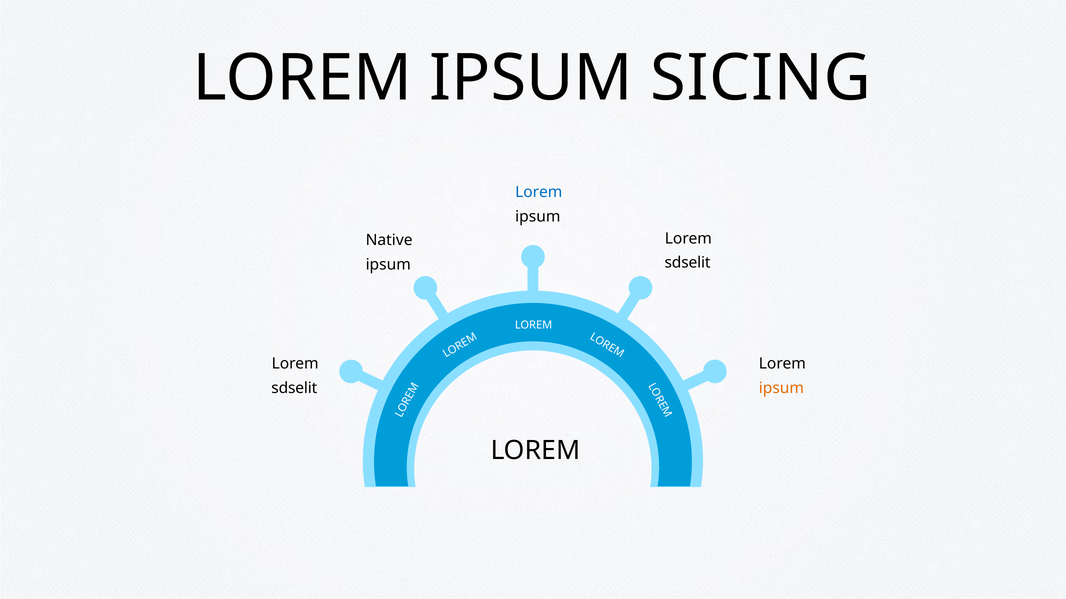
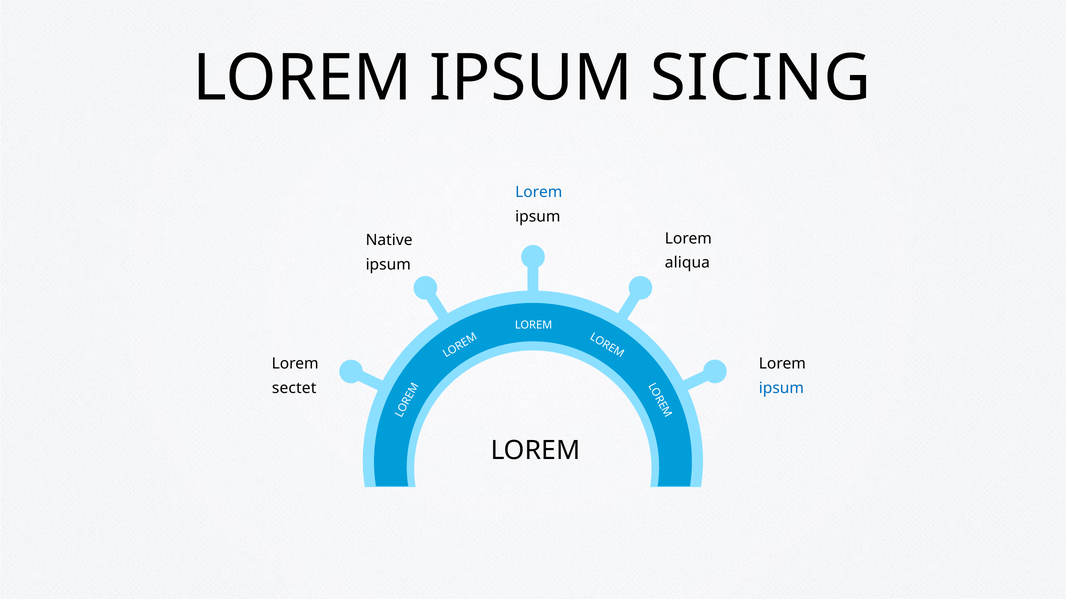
sdselit at (688, 263): sdselit -> aliqua
sdselit at (294, 388): sdselit -> sectet
ipsum at (781, 388) colour: orange -> blue
